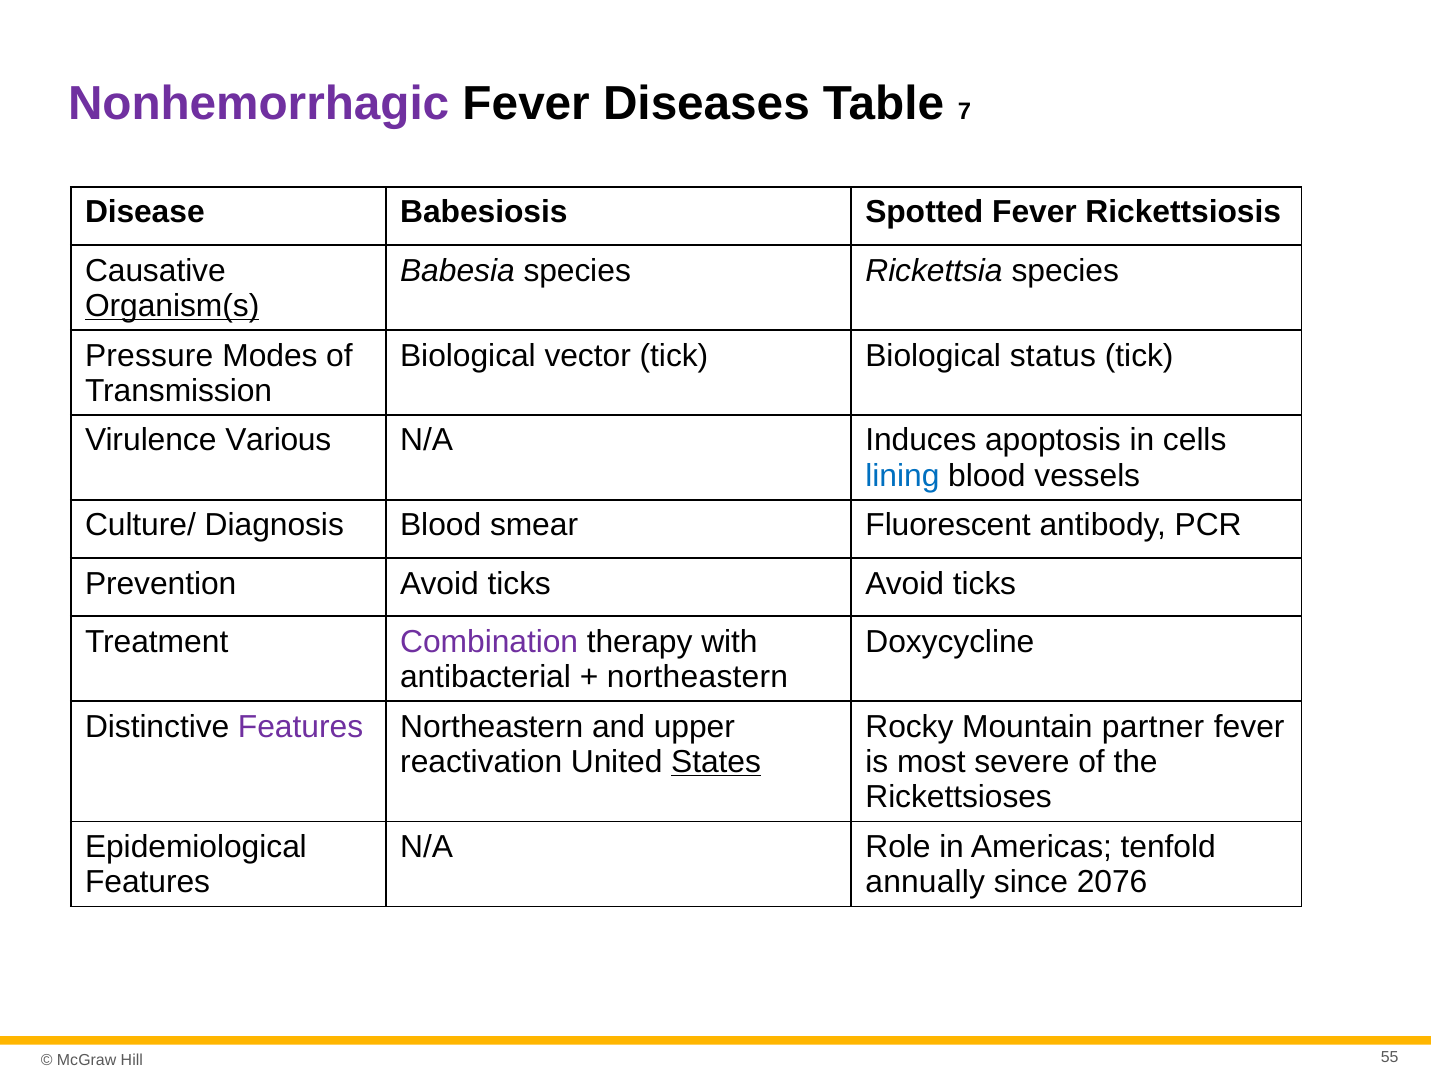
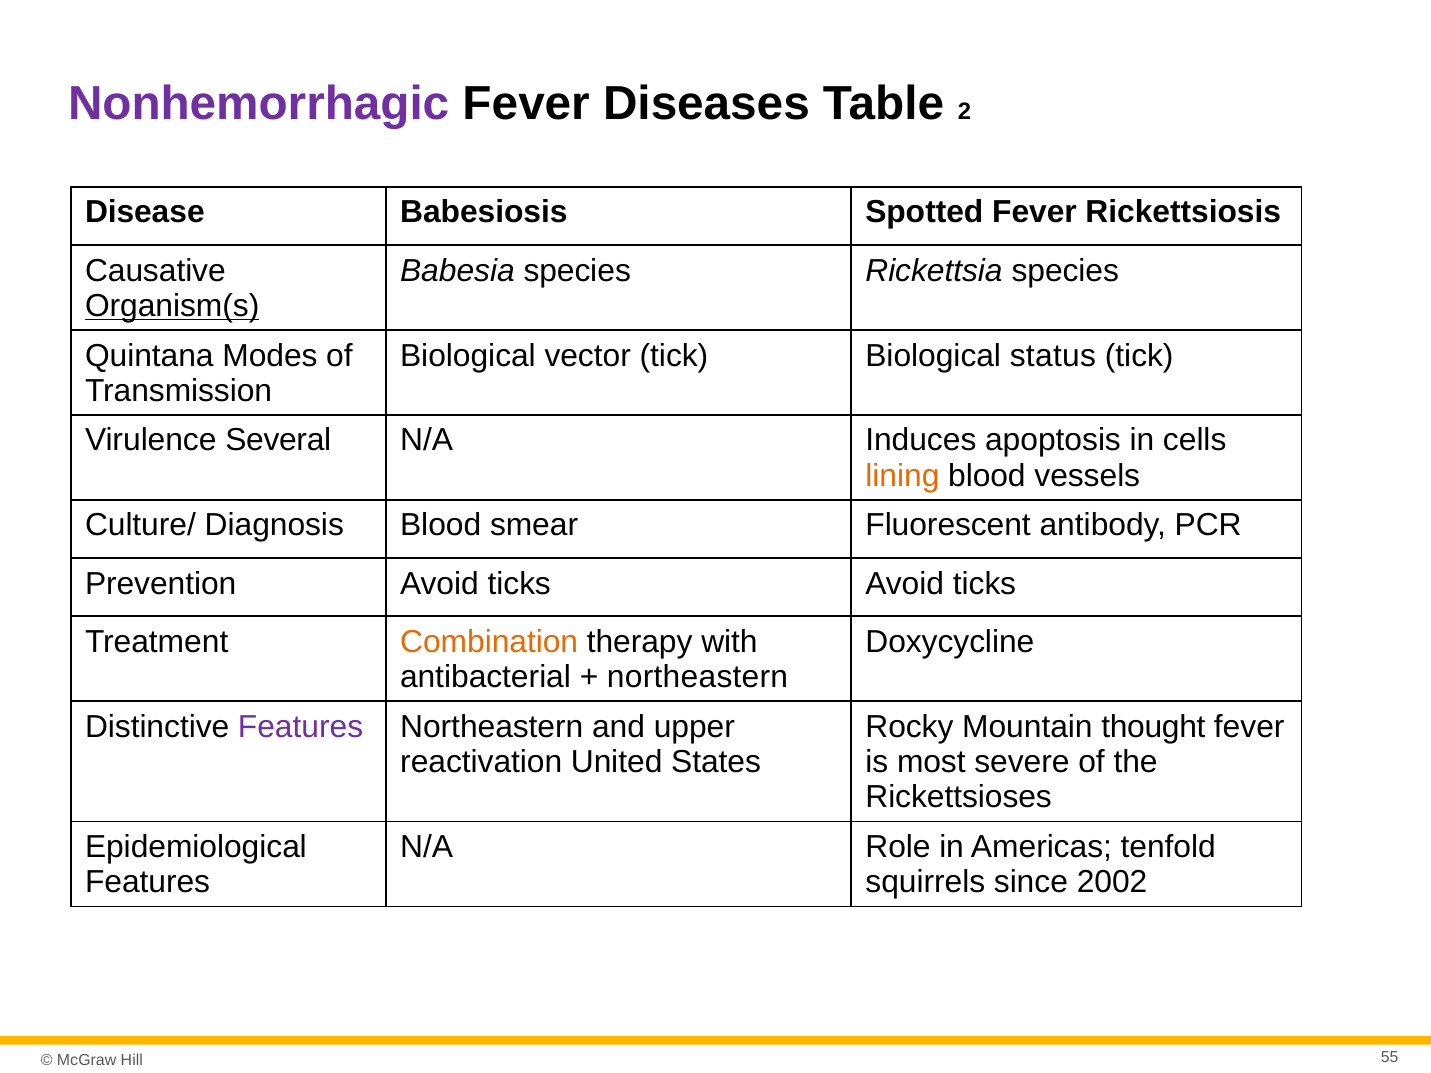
7: 7 -> 2
Pressure: Pressure -> Quintana
Various: Various -> Several
lining colour: blue -> orange
Combination colour: purple -> orange
partner: partner -> thought
States underline: present -> none
annually: annually -> squirrels
2076: 2076 -> 2002
